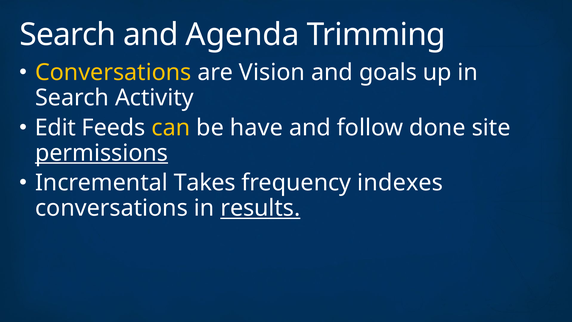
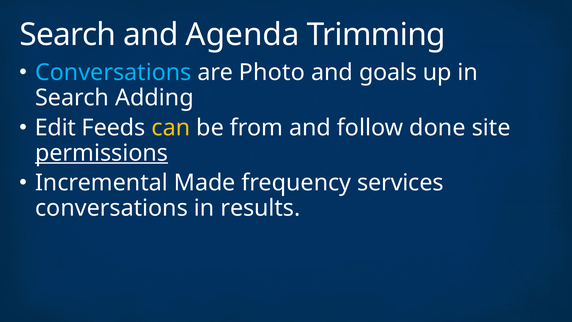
Conversations at (113, 72) colour: yellow -> light blue
Vision: Vision -> Photo
Activity: Activity -> Adding
have: have -> from
Takes: Takes -> Made
indexes: indexes -> services
results underline: present -> none
